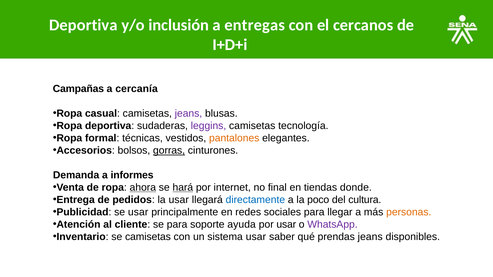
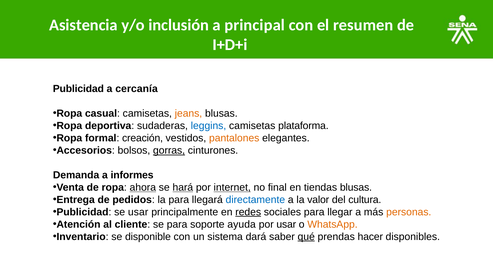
Deportiva at (83, 25): Deportiva -> Asistencia
entregas: entregas -> principal
cercanos: cercanos -> resumen
Campañas at (78, 89): Campañas -> Publicidad
jeans at (188, 114) colour: purple -> orange
leggins colour: purple -> blue
tecnología: tecnología -> plataforma
técnicas: técnicas -> creación
internet underline: none -> present
tiendas donde: donde -> blusas
la usar: usar -> para
poco: poco -> valor
redes underline: none -> present
WhatsApp colour: purple -> orange
se camisetas: camisetas -> disponible
sistema usar: usar -> dará
qué underline: none -> present
prendas jeans: jeans -> hacer
